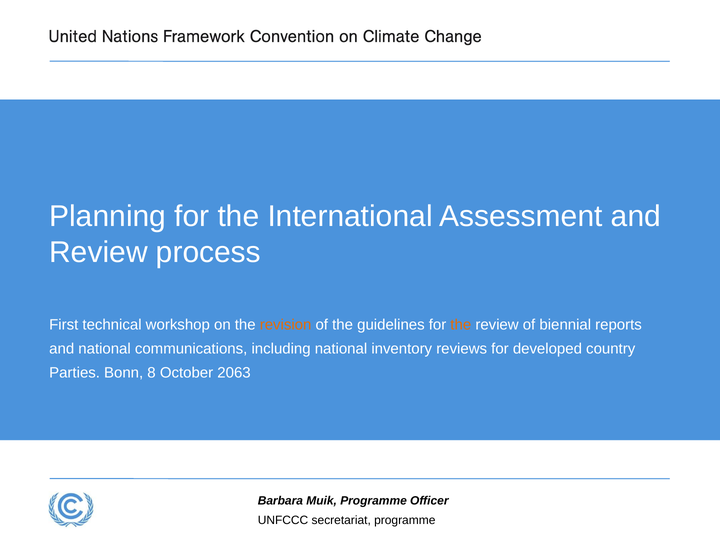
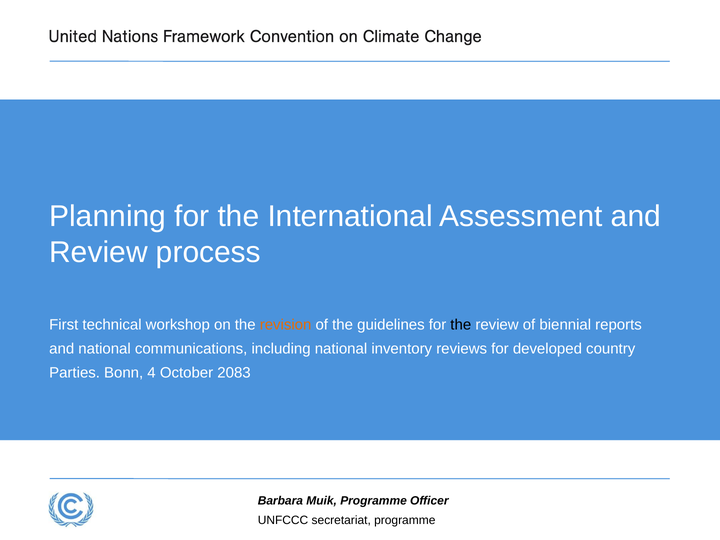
the at (461, 325) colour: orange -> black
8: 8 -> 4
2063: 2063 -> 2083
